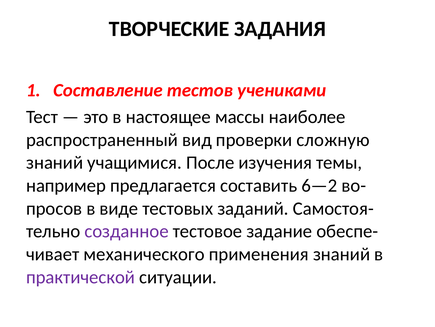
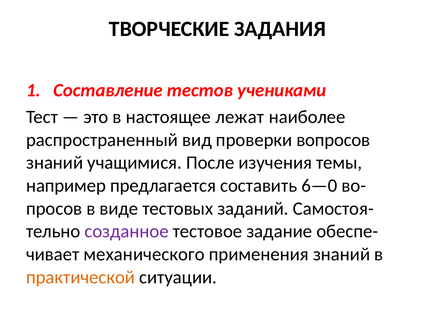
массы: массы -> лежат
сложную: сложную -> вопросов
6—2: 6—2 -> 6—0
практической colour: purple -> orange
